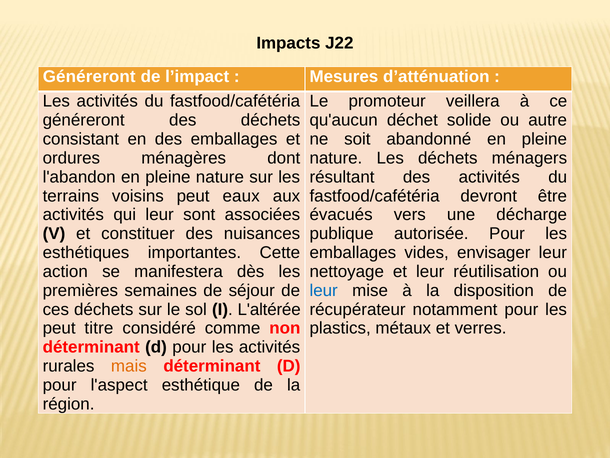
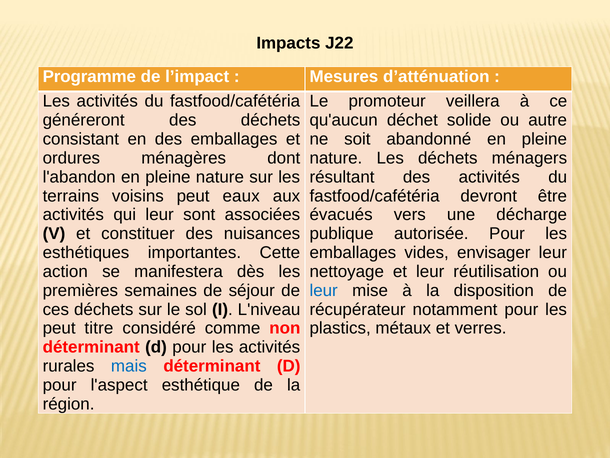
Généreront at (89, 76): Généreront -> Programme
L'altérée: L'altérée -> L'niveau
mais colour: orange -> blue
